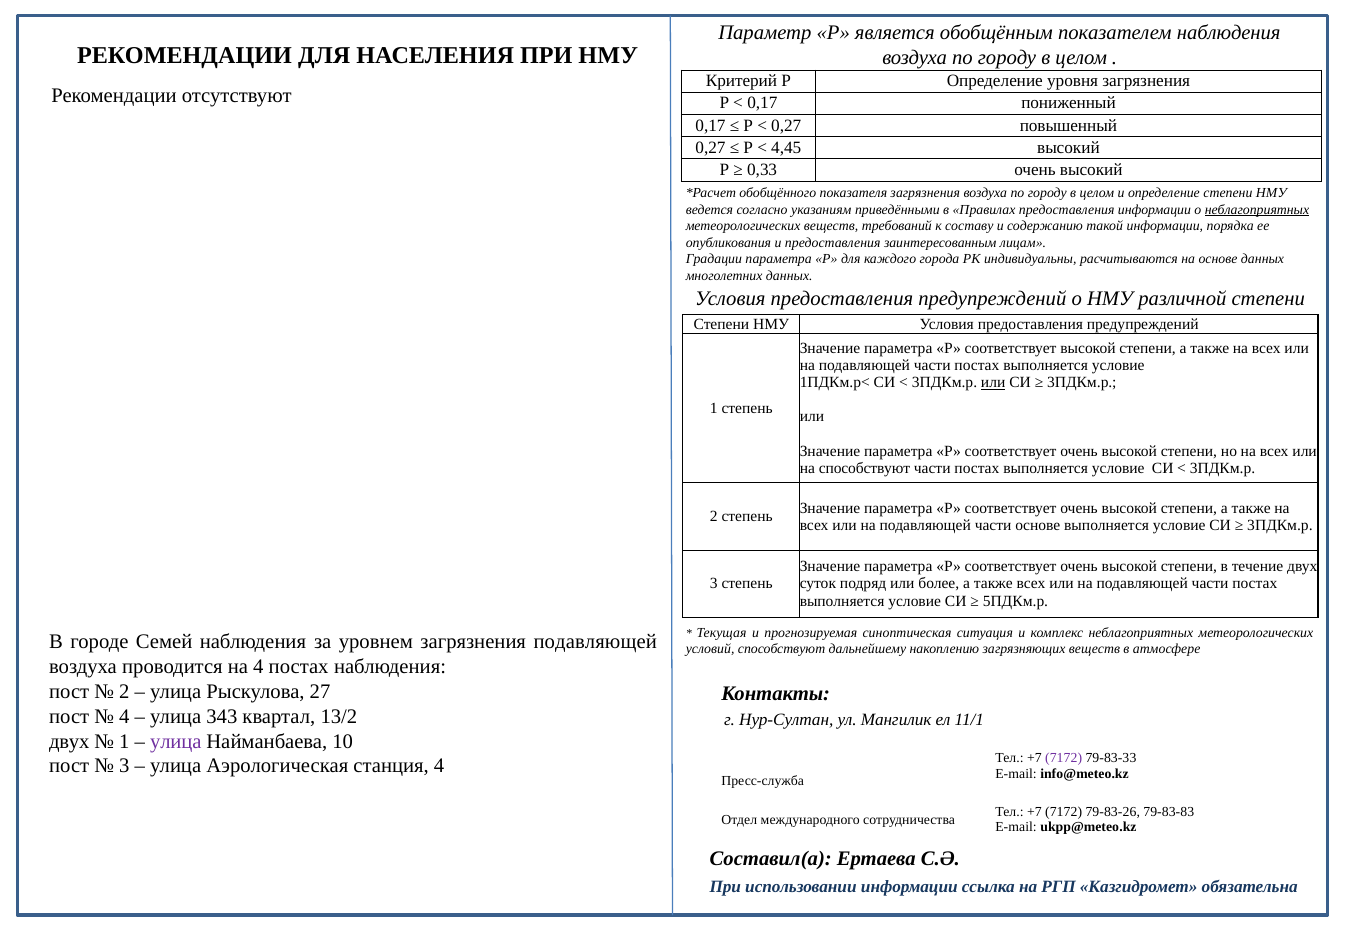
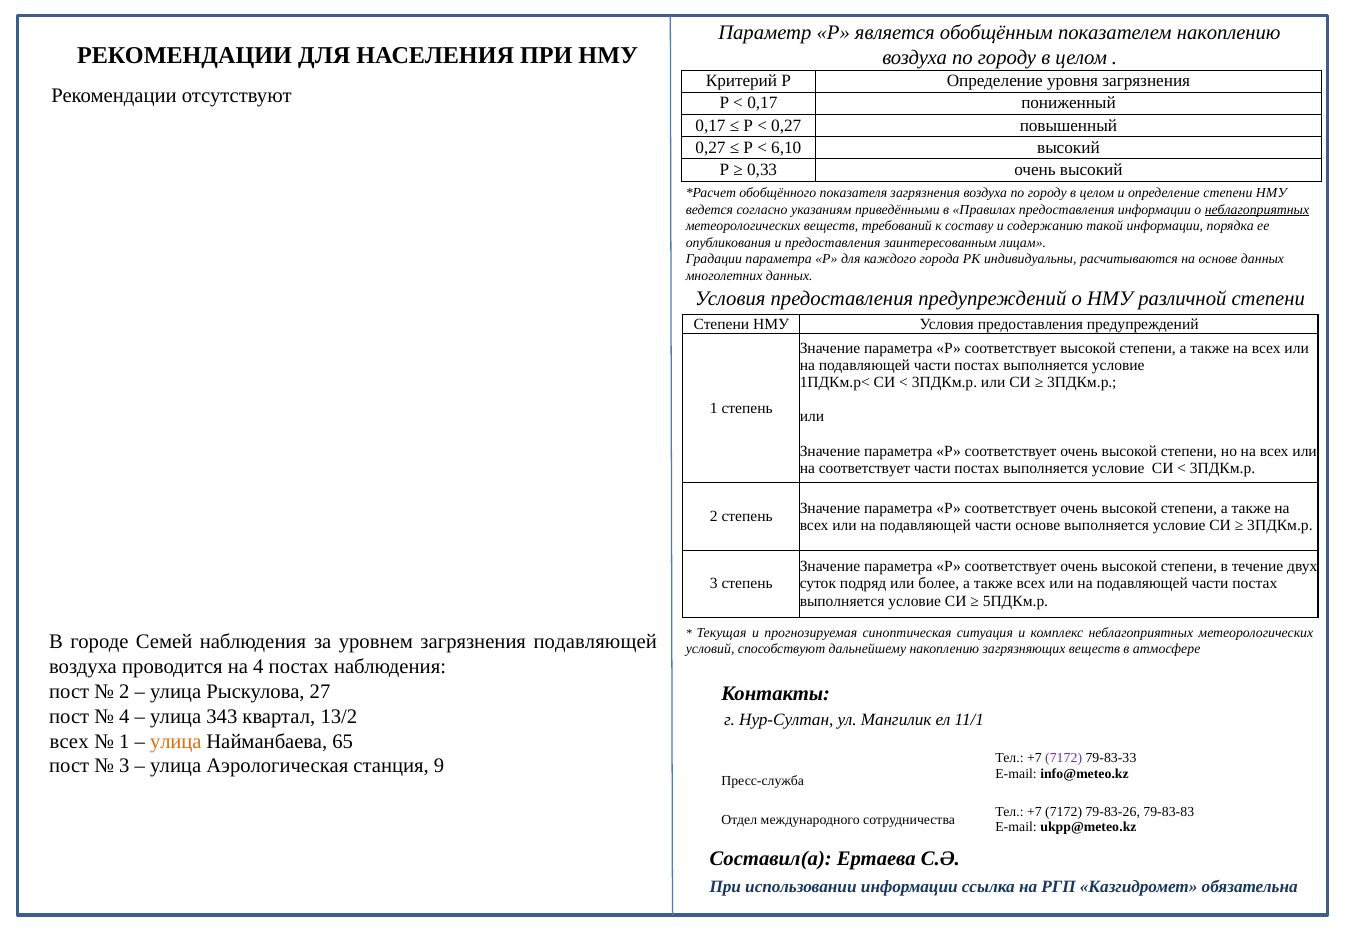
показателем наблюдения: наблюдения -> накоплению
4,45: 4,45 -> 6,10
или at (993, 382) underline: present -> none
на способствуют: способствуют -> соответствует
двух at (69, 741): двух -> всех
улица at (176, 741) colour: purple -> orange
10: 10 -> 65
станция 4: 4 -> 9
